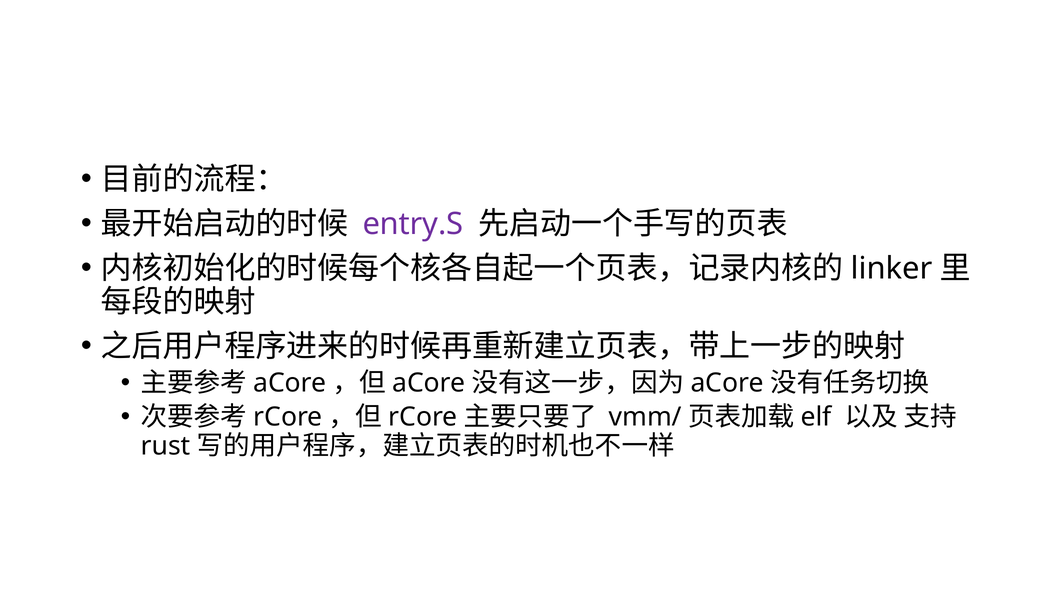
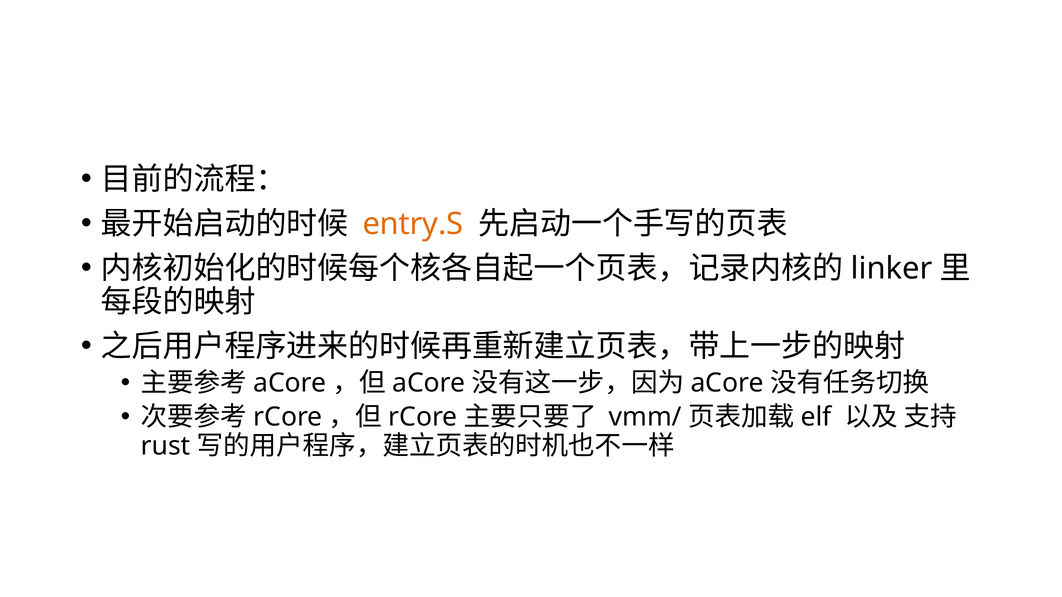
entry.S colour: purple -> orange
